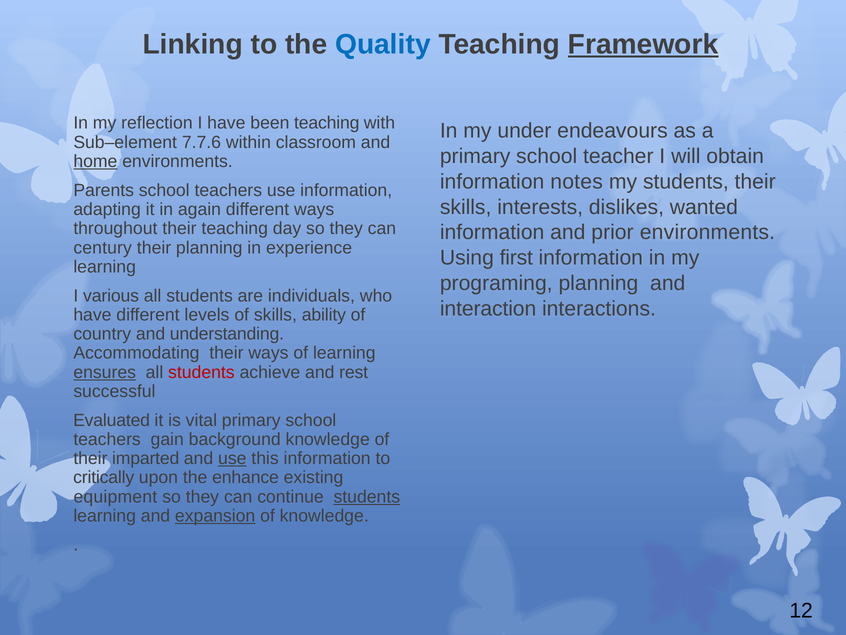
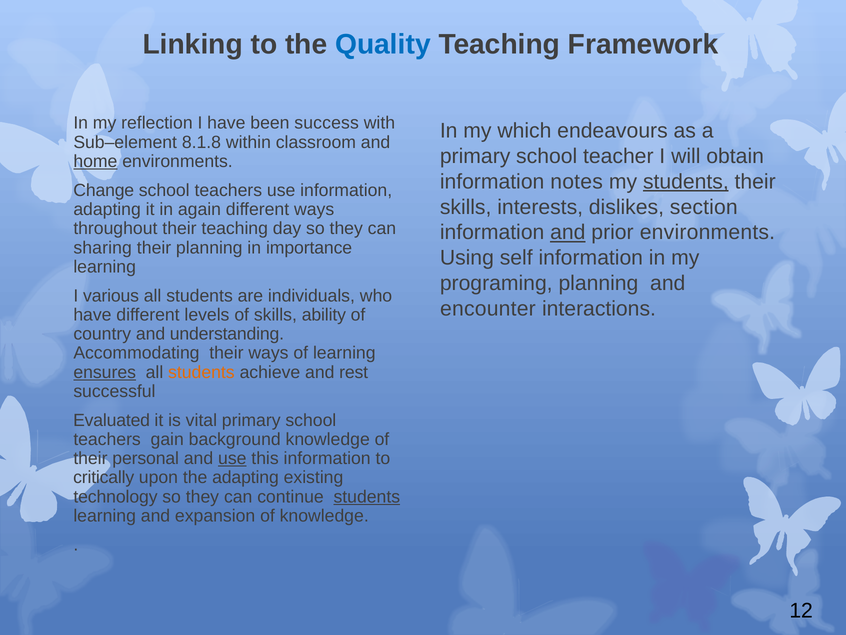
Framework underline: present -> none
been teaching: teaching -> success
under: under -> which
7.7.6: 7.7.6 -> 8.1.8
students at (686, 182) underline: none -> present
Parents: Parents -> Change
wanted: wanted -> section
and at (568, 232) underline: none -> present
century: century -> sharing
experience: experience -> importance
first: first -> self
interaction: interaction -> encounter
students at (201, 372) colour: red -> orange
imparted: imparted -> personal
the enhance: enhance -> adapting
equipment: equipment -> technology
expansion underline: present -> none
